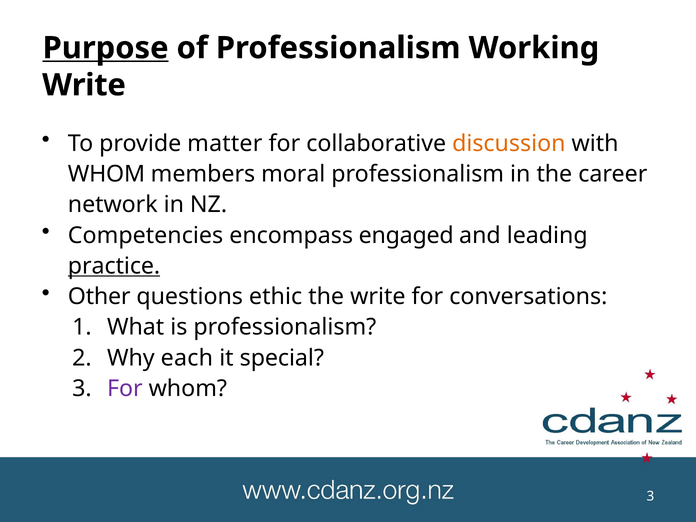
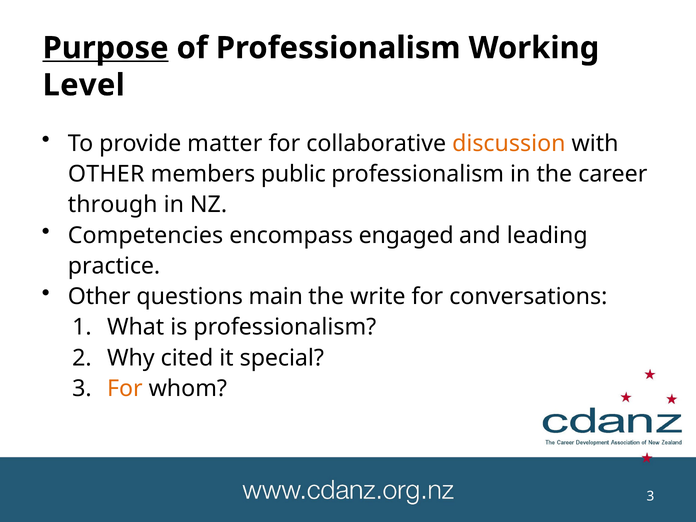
Write at (84, 85): Write -> Level
WHOM at (106, 174): WHOM -> OTHER
moral: moral -> public
network: network -> through
practice underline: present -> none
ethic: ethic -> main
each: each -> cited
For at (125, 388) colour: purple -> orange
